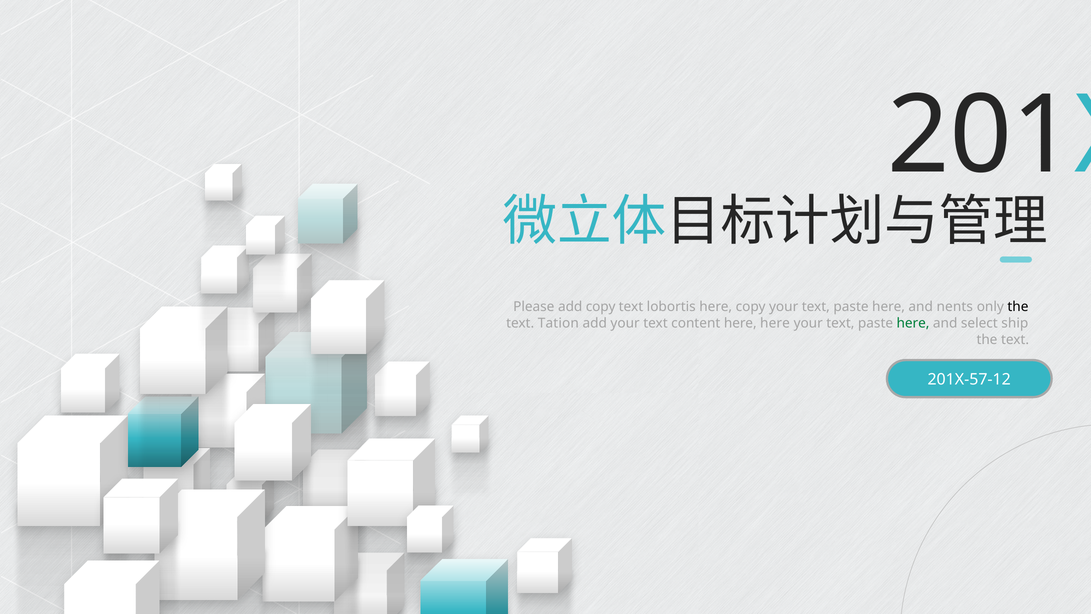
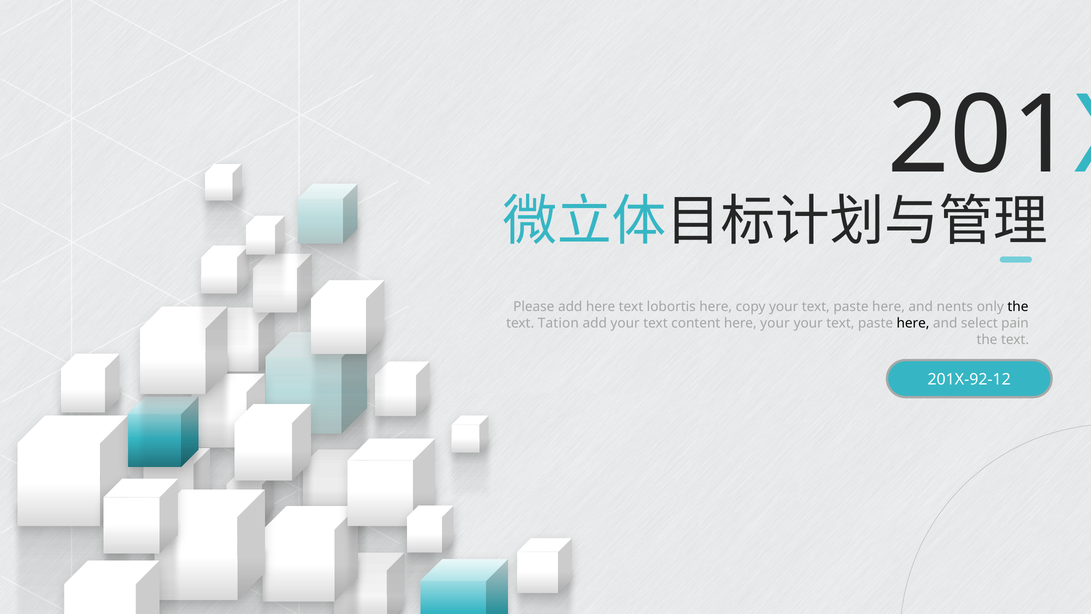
add copy: copy -> here
here here: here -> your
here at (913, 323) colour: green -> black
ship: ship -> pain
201X-57-12: 201X-57-12 -> 201X-92-12
